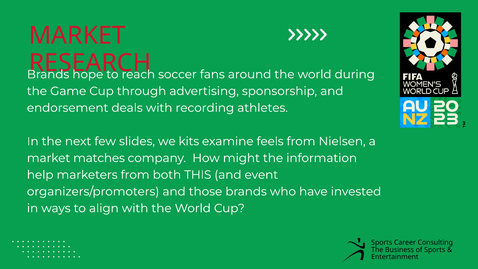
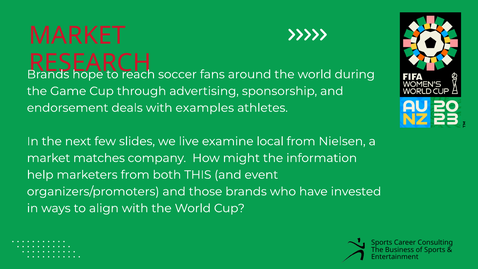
recording: recording -> examples
kits: kits -> live
feels: feels -> local
